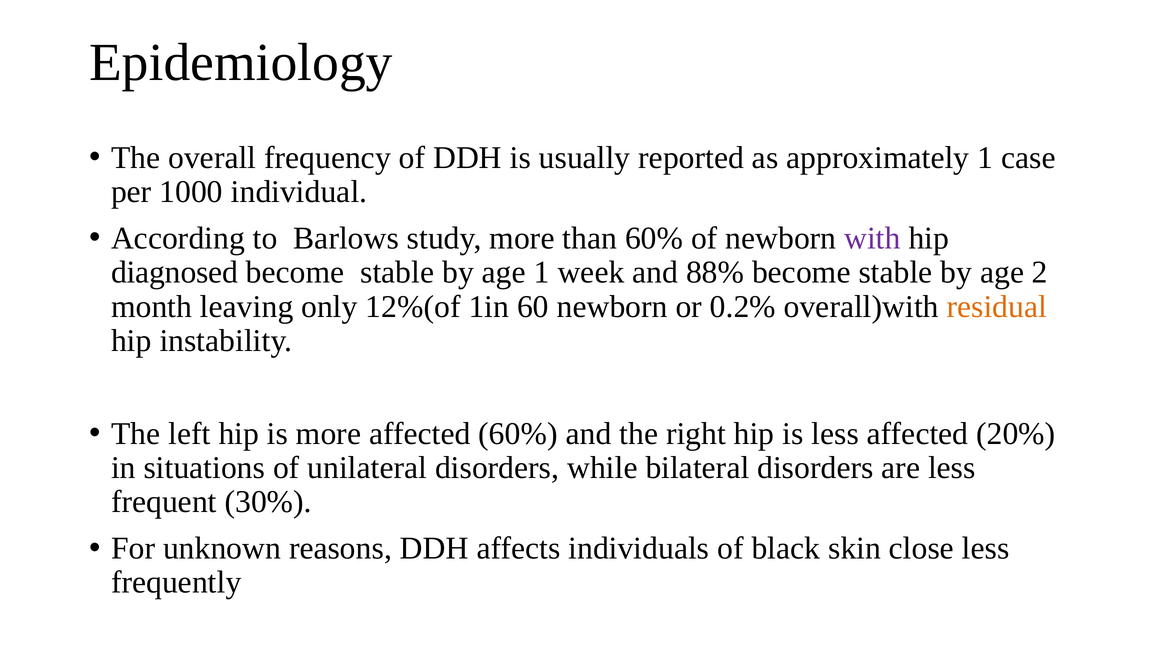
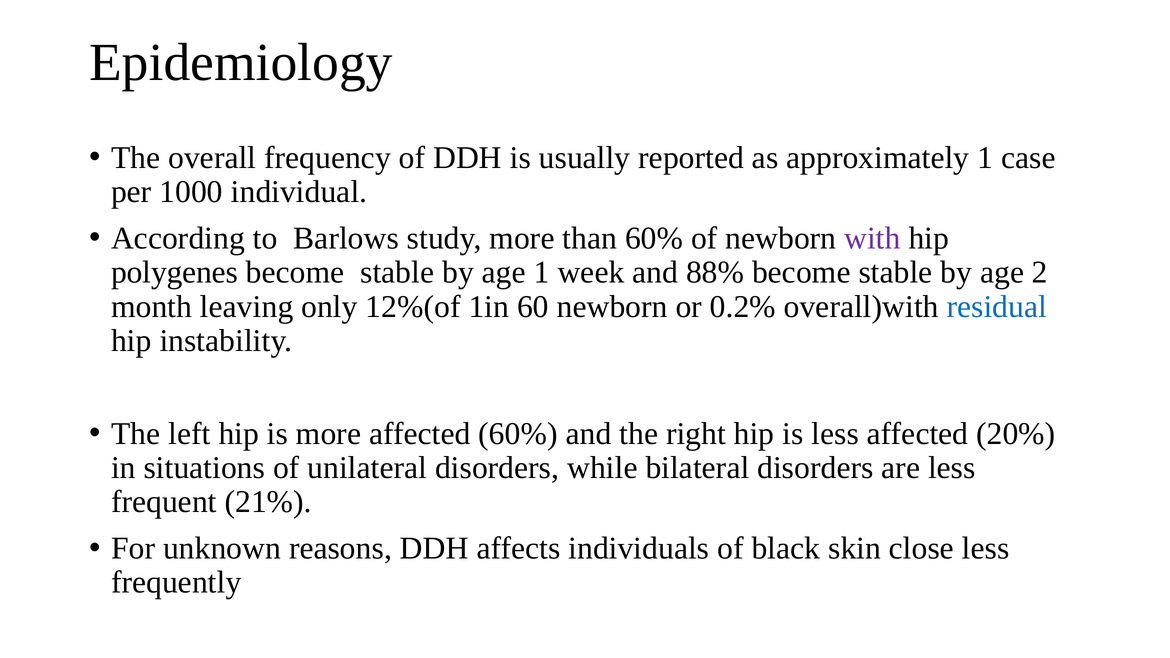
diagnosed: diagnosed -> polygenes
residual colour: orange -> blue
30%: 30% -> 21%
